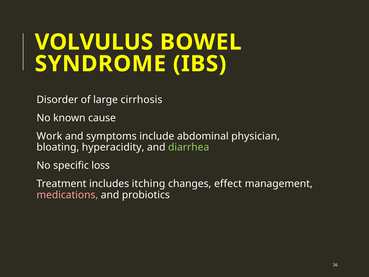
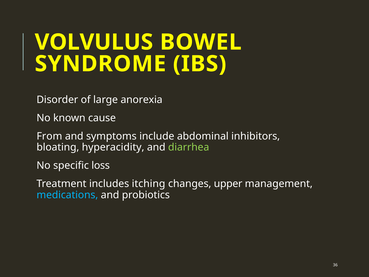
cirrhosis: cirrhosis -> anorexia
Work: Work -> From
physician: physician -> inhibitors
effect: effect -> upper
medications colour: pink -> light blue
